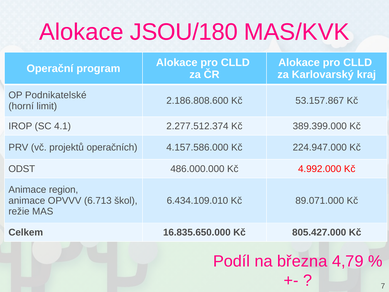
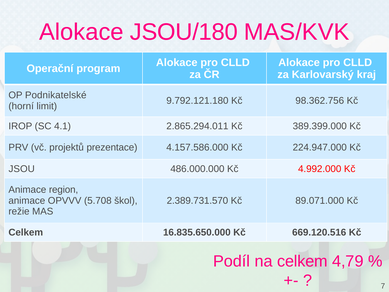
2.186.808.600: 2.186.808.600 -> 9.792.121.180
53.157.867: 53.157.867 -> 98.362.756
2.277.512.374: 2.277.512.374 -> 2.865.294.011
operačních: operačních -> prezentace
ODST: ODST -> JSOU
6.713: 6.713 -> 5.708
6.434.109.010: 6.434.109.010 -> 2.389.731.570
805.427.000: 805.427.000 -> 669.120.516
na března: března -> celkem
